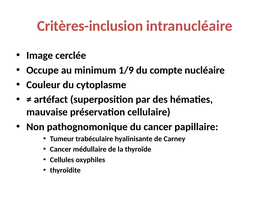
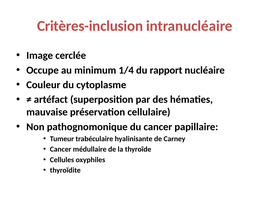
1/9: 1/9 -> 1/4
compte: compte -> rapport
